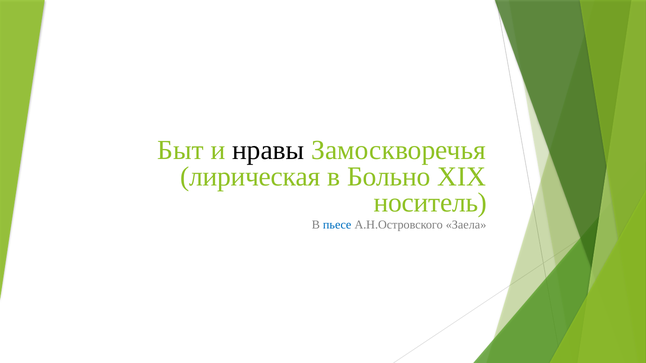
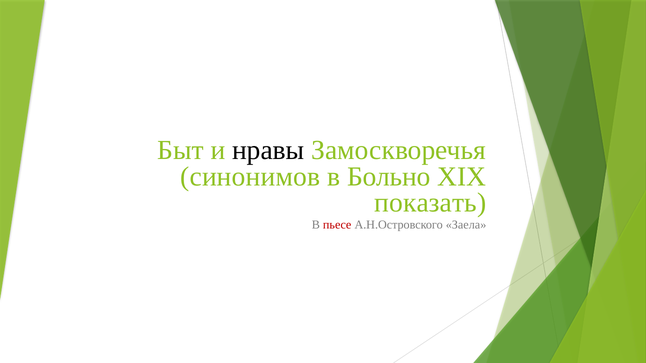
лирическая: лирическая -> синонимов
носитель: носитель -> показать
пьесе colour: blue -> red
